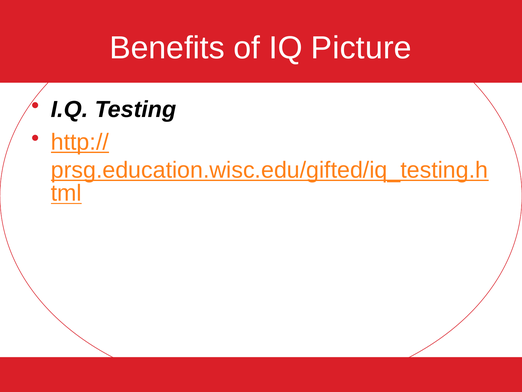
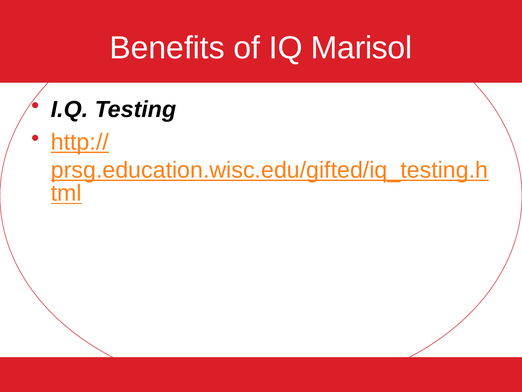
Picture: Picture -> Marisol
